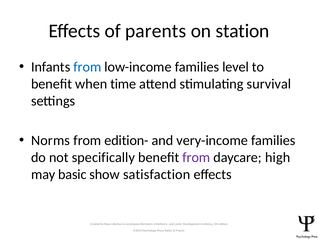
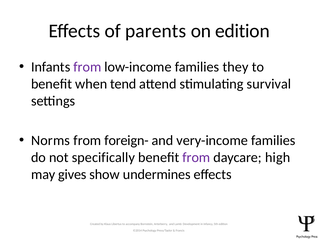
on station: station -> edition
from at (87, 67) colour: blue -> purple
level: level -> they
time: time -> tend
edition-: edition- -> foreign-
basic: basic -> gives
satisfaction: satisfaction -> undermines
